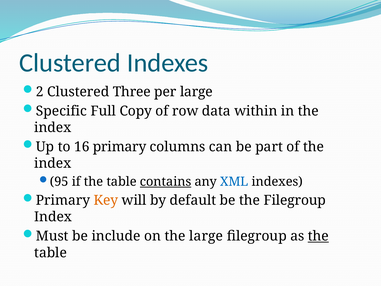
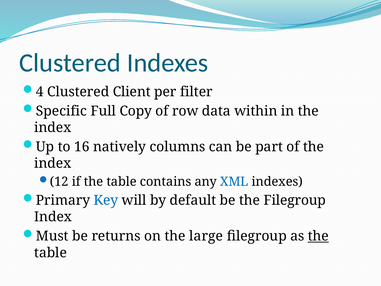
2: 2 -> 4
Three: Three -> Client
per large: large -> filter
16 primary: primary -> natively
95: 95 -> 12
contains underline: present -> none
Key colour: orange -> blue
include: include -> returns
